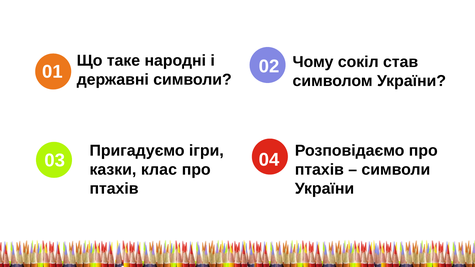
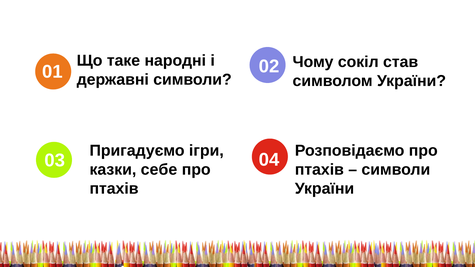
клас: клас -> себе
